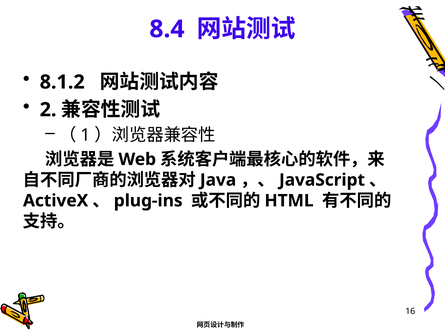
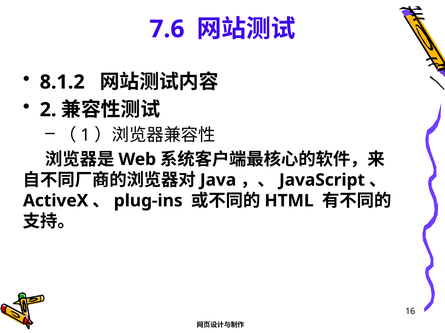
8.4: 8.4 -> 7.6
